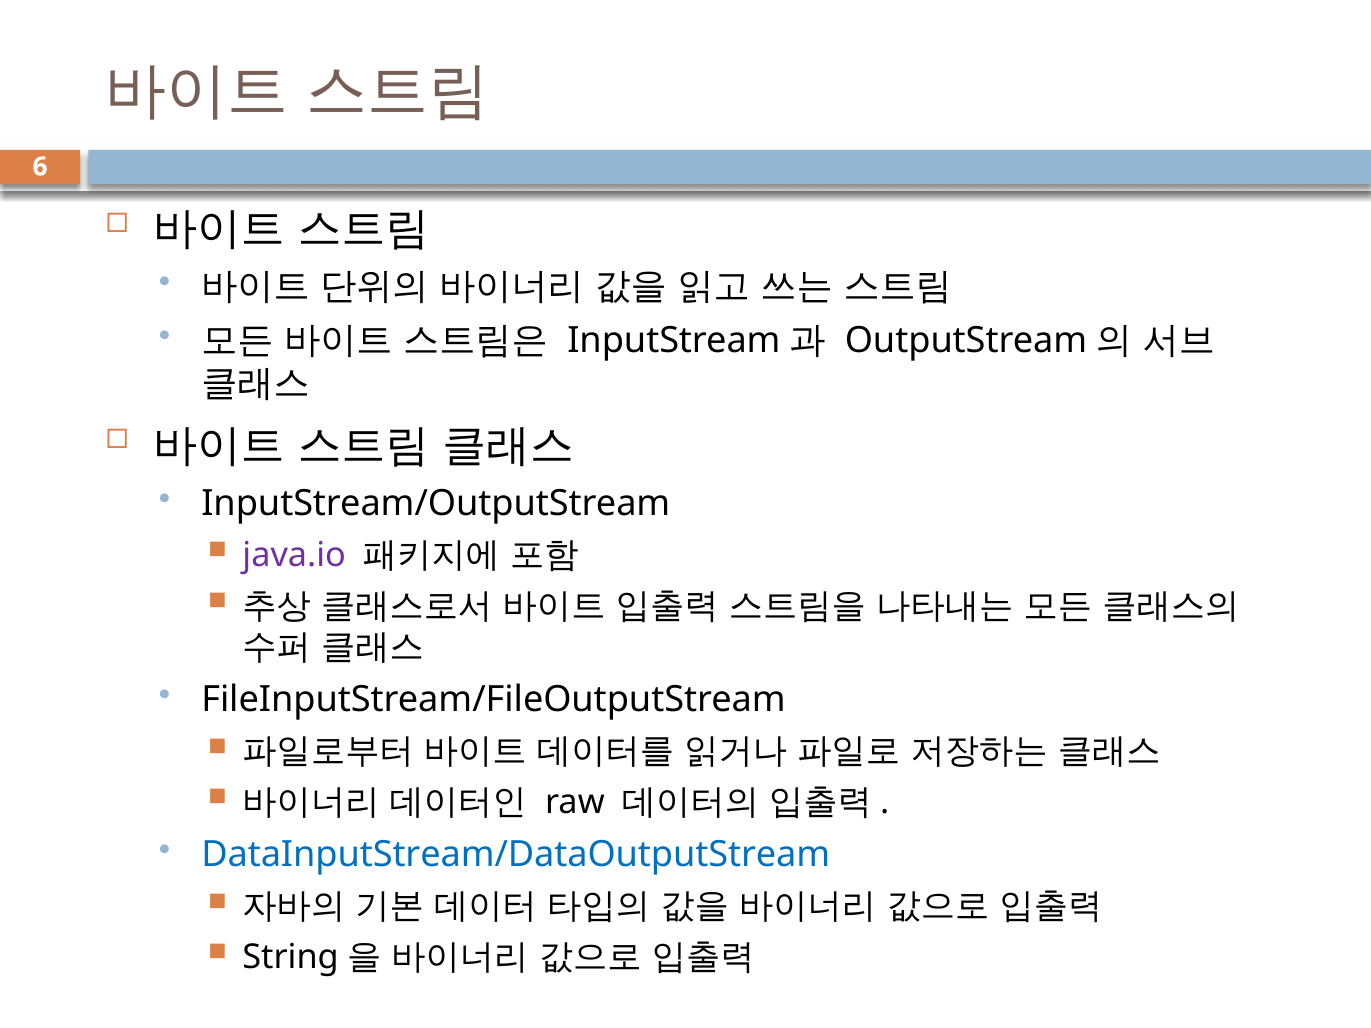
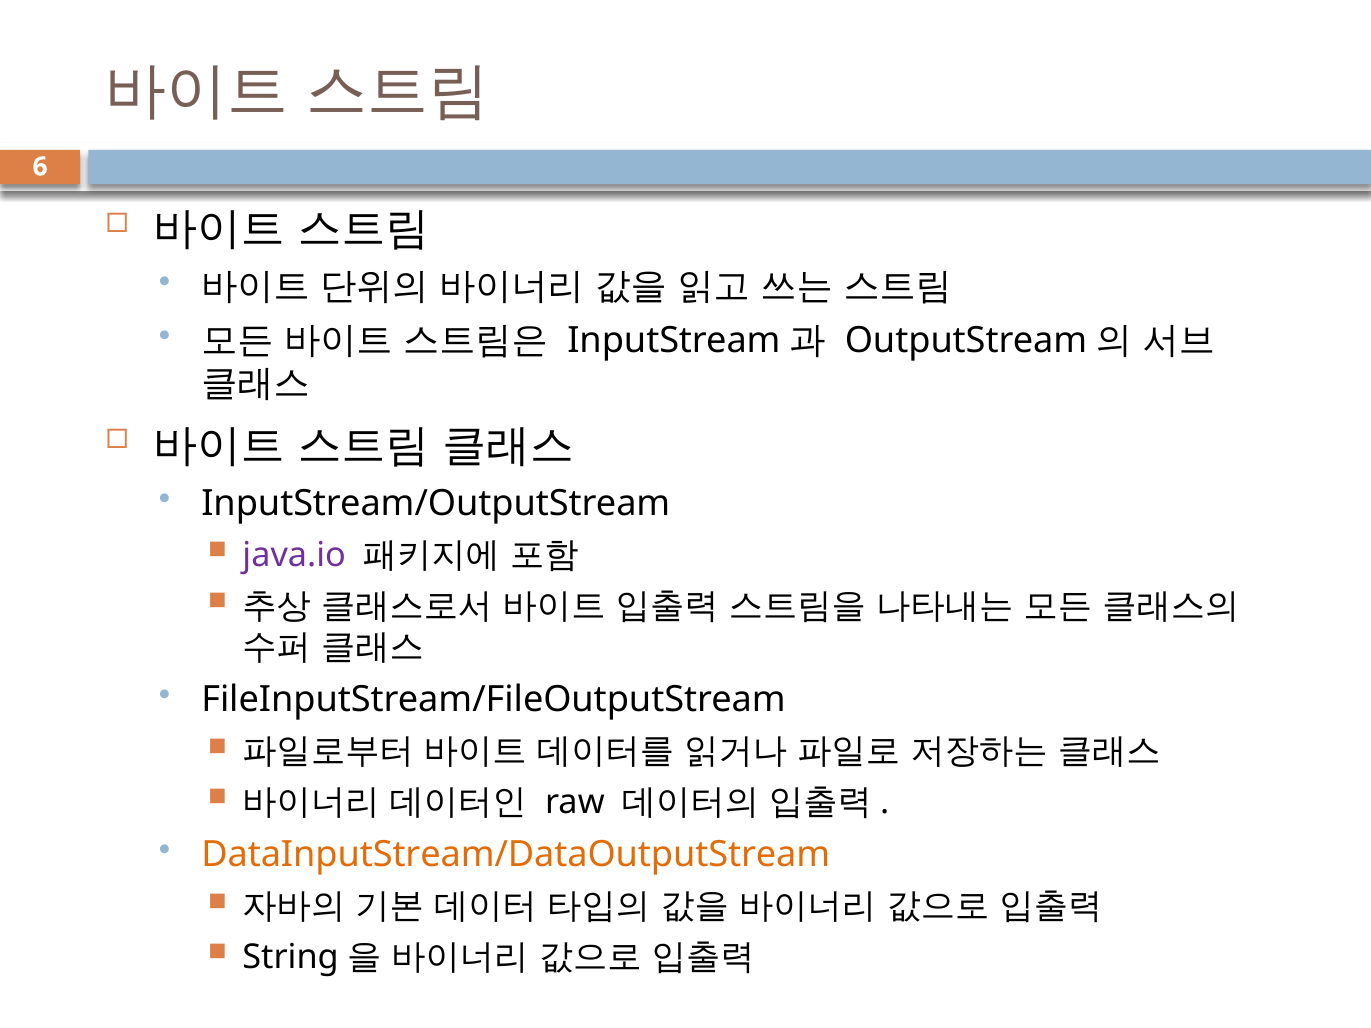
DataInputStream/DataOutputStream colour: blue -> orange
